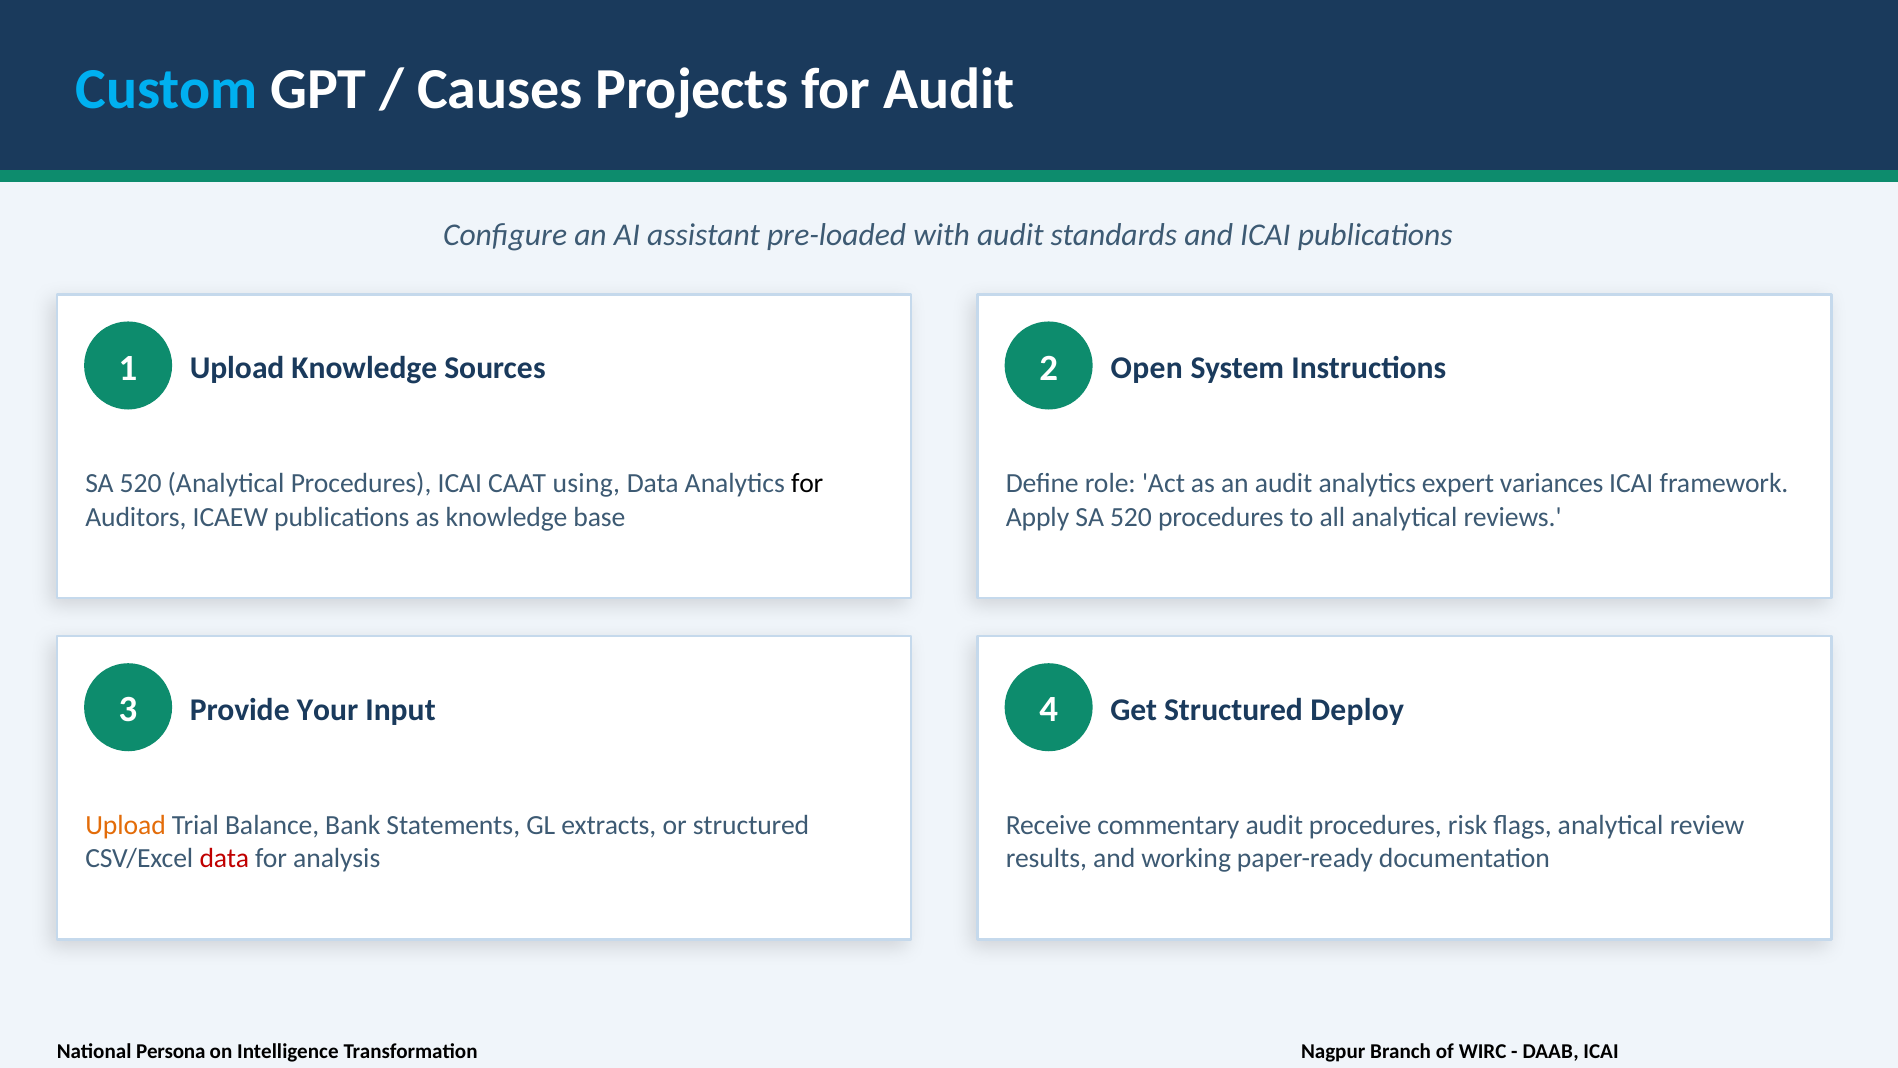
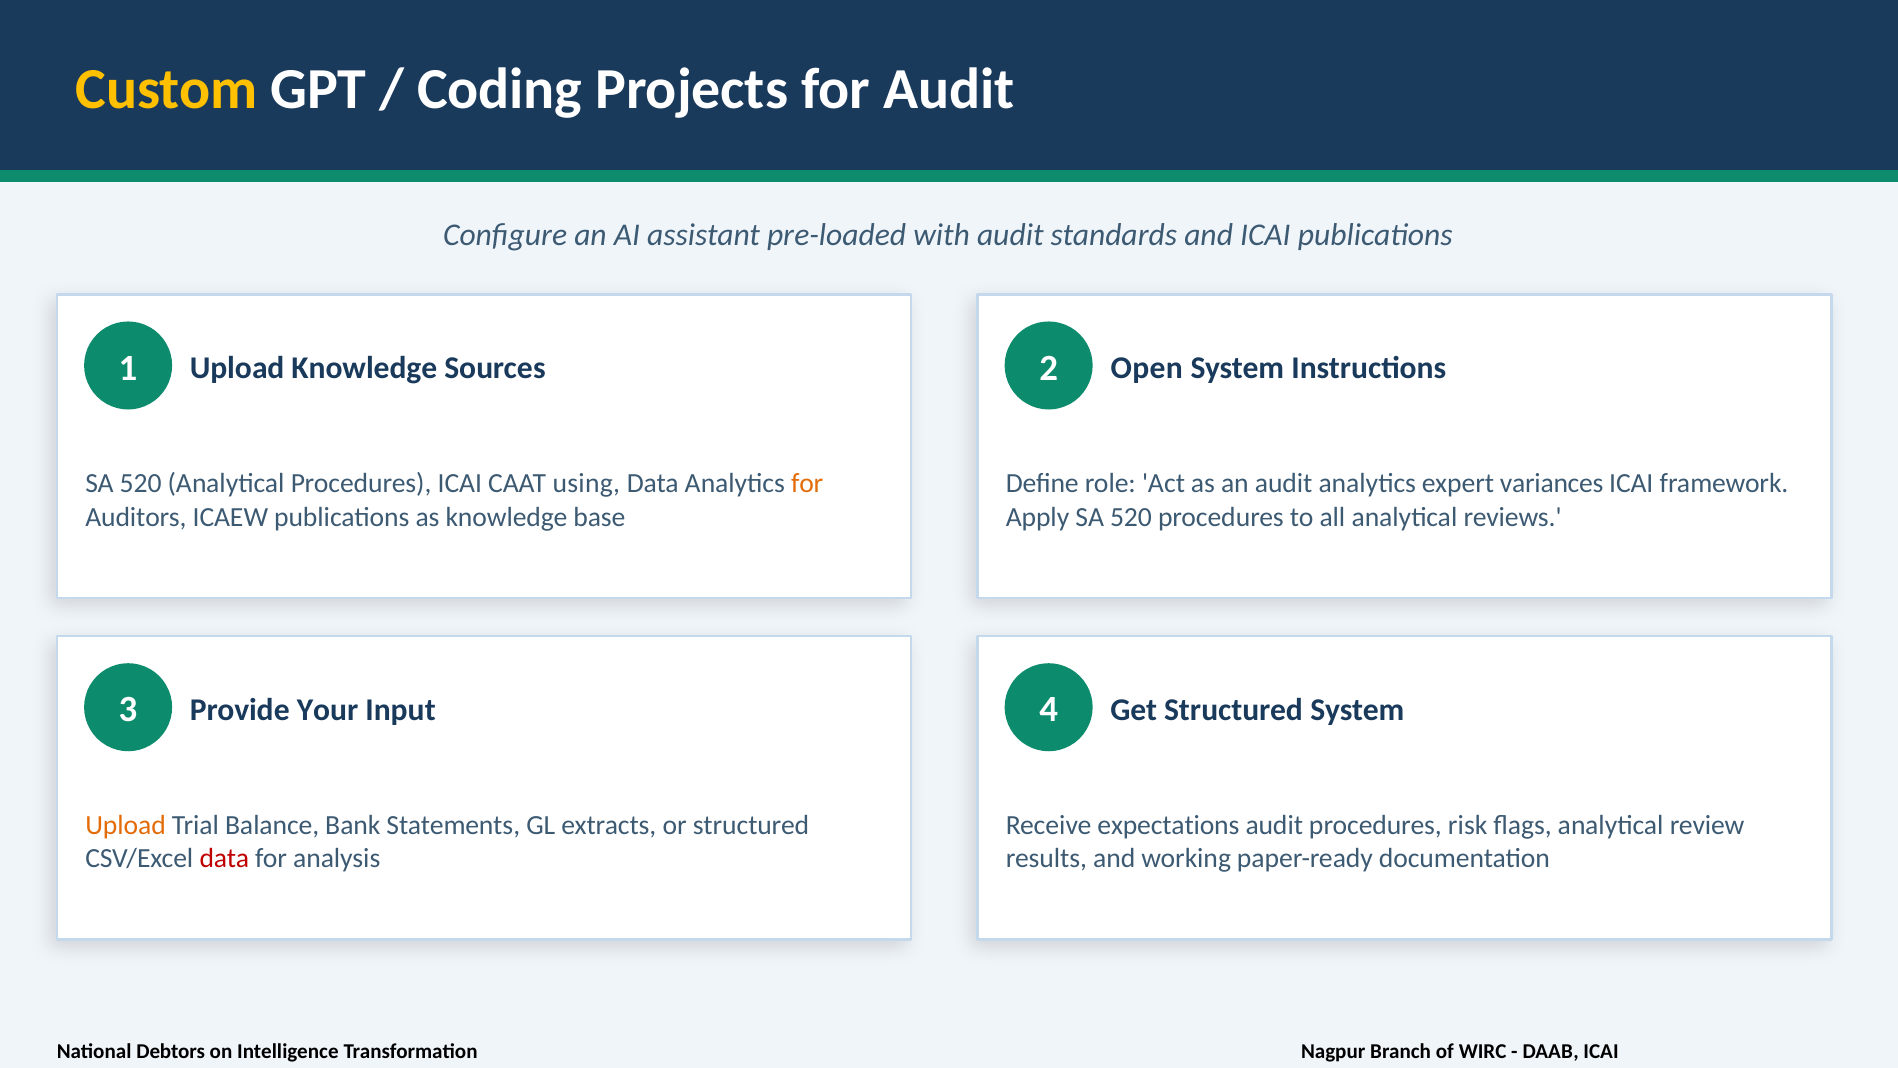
Custom colour: light blue -> yellow
Causes: Causes -> Coding
for at (807, 484) colour: black -> orange
Structured Deploy: Deploy -> System
commentary: commentary -> expectations
Persona: Persona -> Debtors
